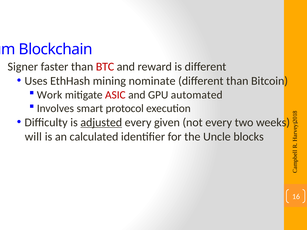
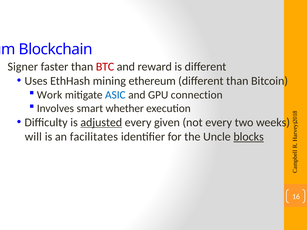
mining nominate: nominate -> ethereum
ASIC colour: red -> blue
automated: automated -> connection
protocol: protocol -> whether
calculated: calculated -> facilitates
blocks underline: none -> present
